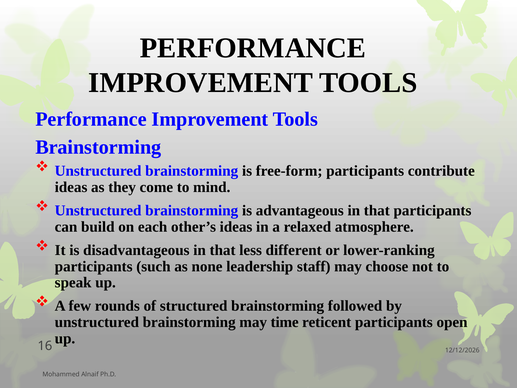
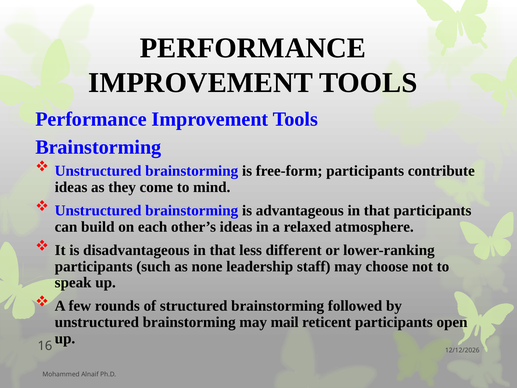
time: time -> mail
